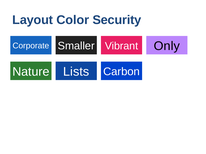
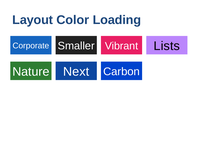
Security: Security -> Loading
Only: Only -> Lists
Lists: Lists -> Next
